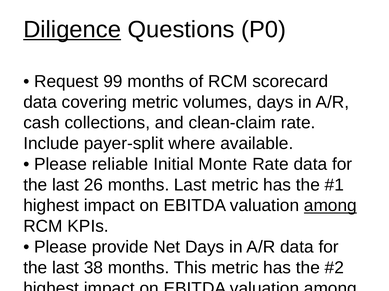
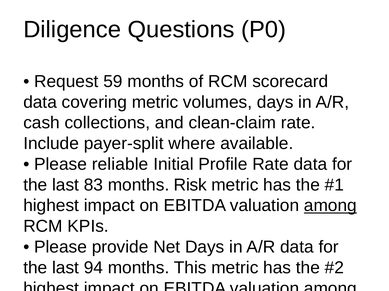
Diligence underline: present -> none
99: 99 -> 59
Monte: Monte -> Profile
26: 26 -> 83
months Last: Last -> Risk
38: 38 -> 94
